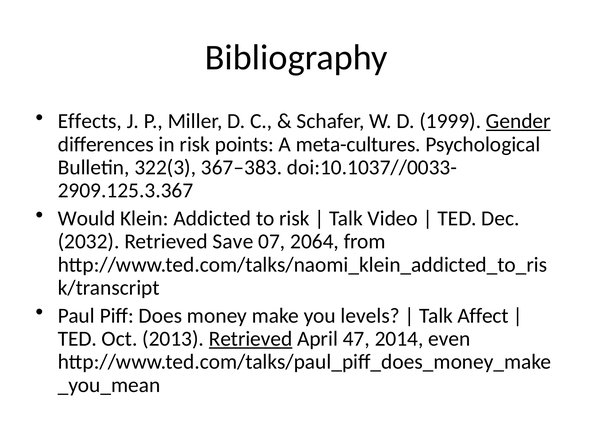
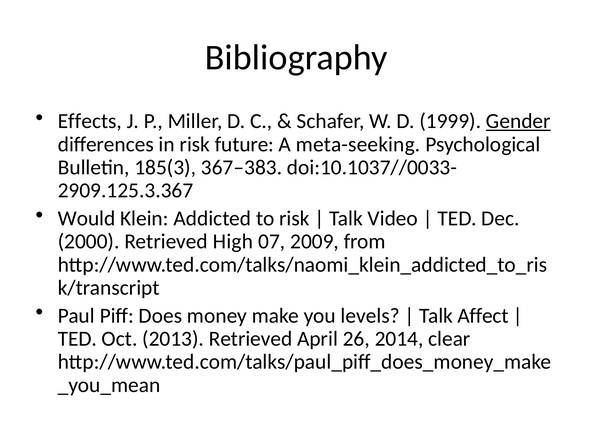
points: points -> future
meta-cultures: meta-cultures -> meta-seeking
322(3: 322(3 -> 185(3
2032: 2032 -> 2000
Save: Save -> High
2064: 2064 -> 2009
Retrieved at (251, 339) underline: present -> none
47: 47 -> 26
even: even -> clear
